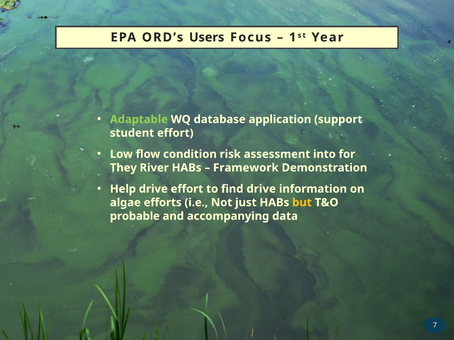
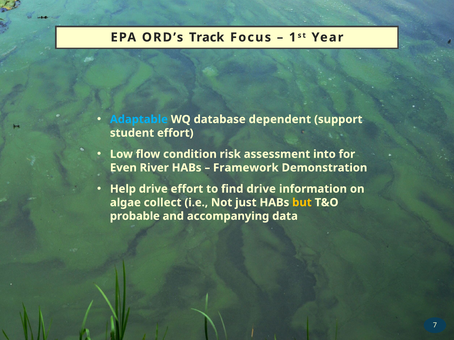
Users: Users -> Track
Adaptable colour: light green -> light blue
application: application -> dependent
They: They -> Even
efforts: efforts -> collect
